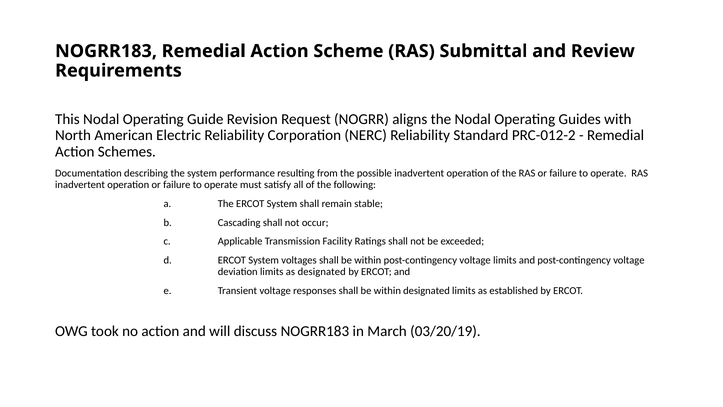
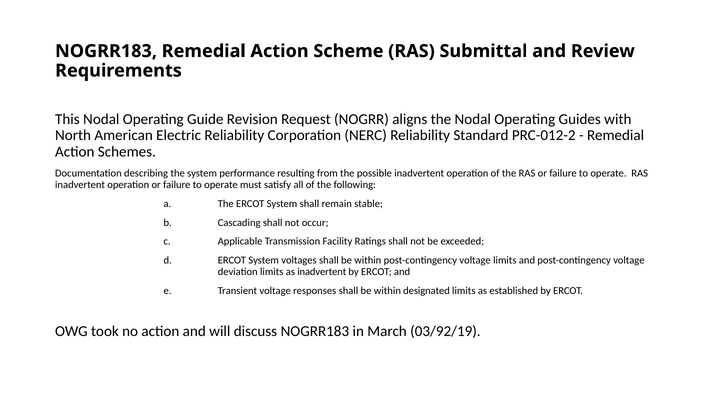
as designated: designated -> inadvertent
03/20/19: 03/20/19 -> 03/92/19
